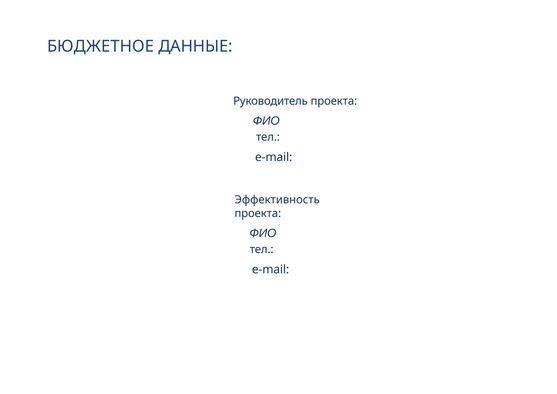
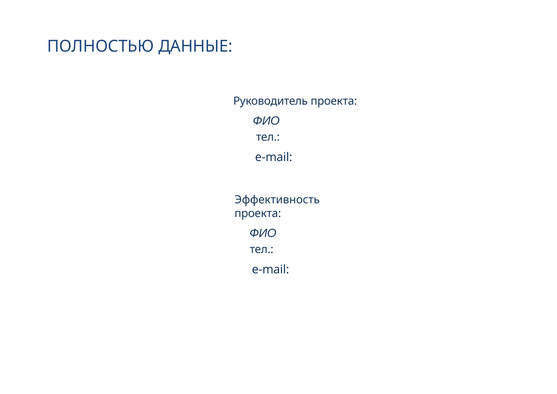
БЮДЖЕТНОЕ: БЮДЖЕТНОЕ -> ПОЛНОСТЬЮ
